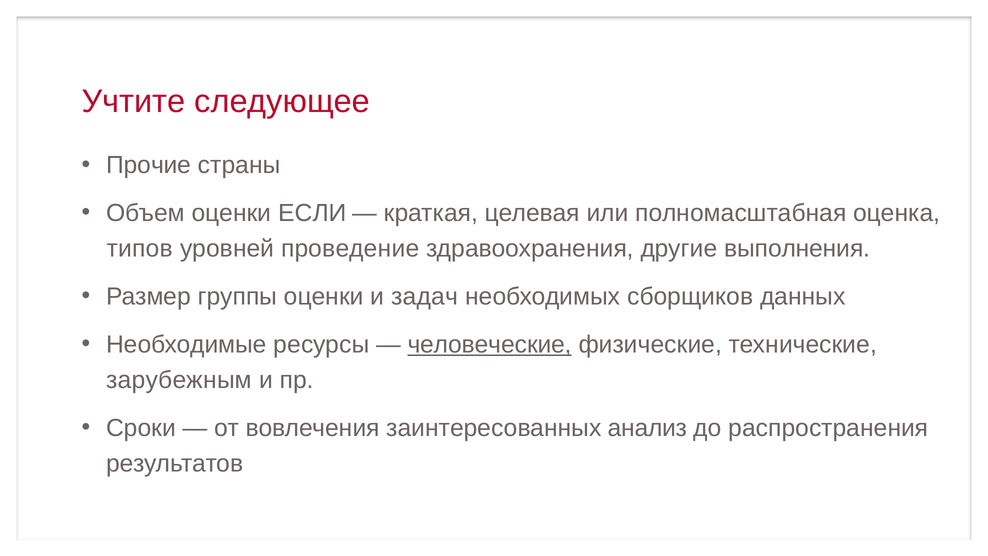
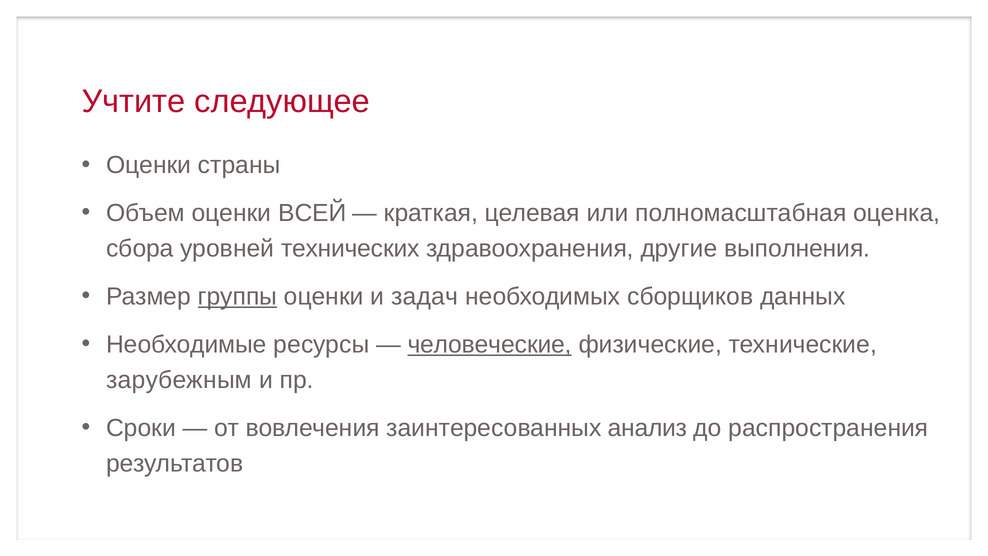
Прочие at (149, 165): Прочие -> Оценки
ЕСЛИ: ЕСЛИ -> ВСЕЙ
типов: типов -> сбора
проведение: проведение -> технических
группы underline: none -> present
